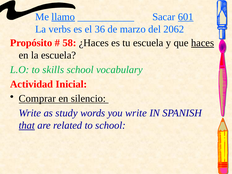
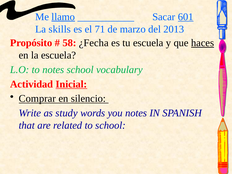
verbs: verbs -> skills
36: 36 -> 71
2062: 2062 -> 2013
¿Haces: ¿Haces -> ¿Fecha
to skills: skills -> notes
Inicial underline: none -> present
you write: write -> notes
that underline: present -> none
